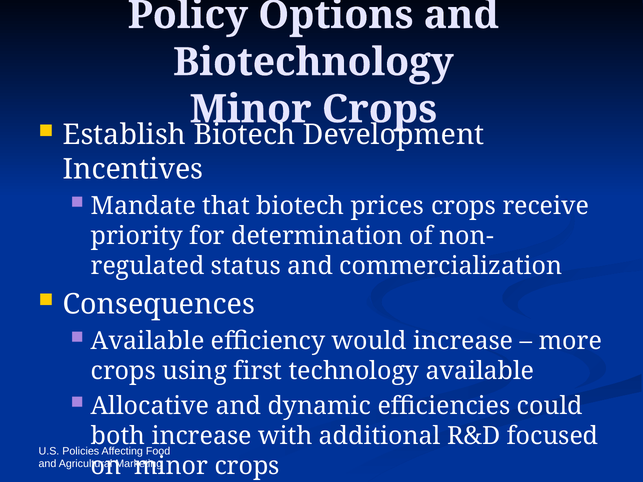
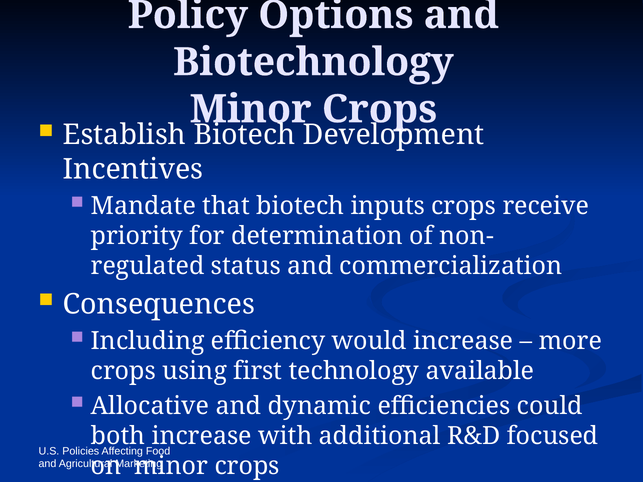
prices: prices -> inputs
Available at (148, 341): Available -> Including
